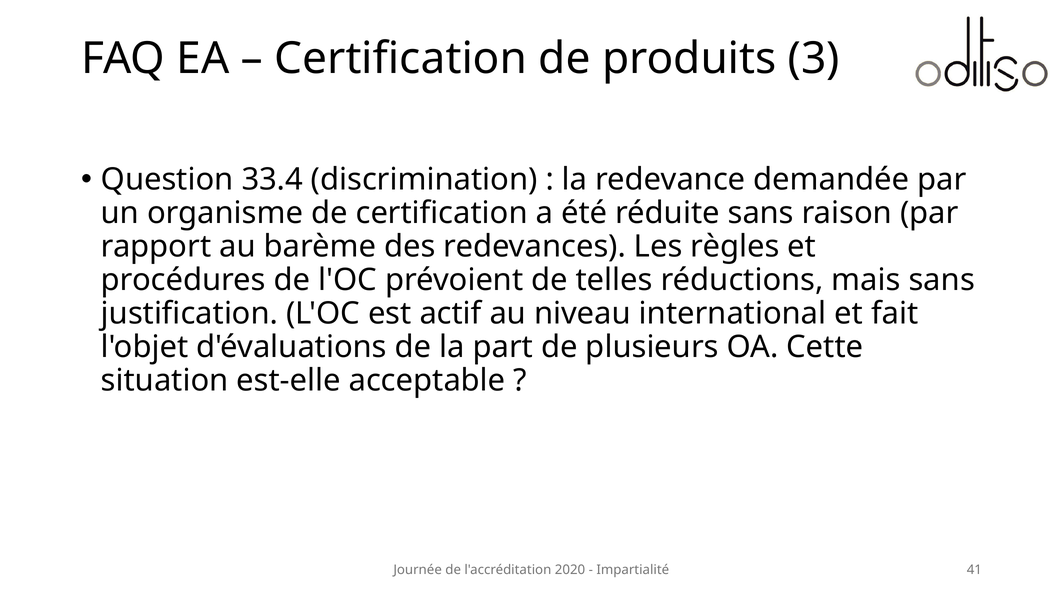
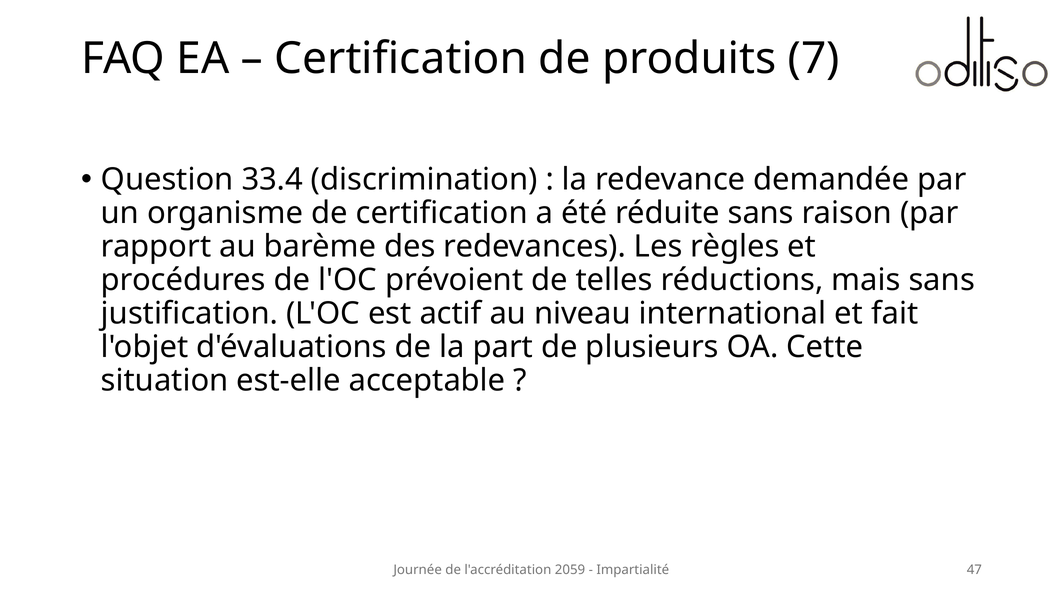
3: 3 -> 7
2020: 2020 -> 2059
41: 41 -> 47
